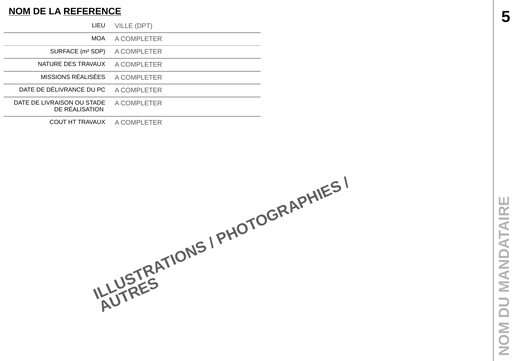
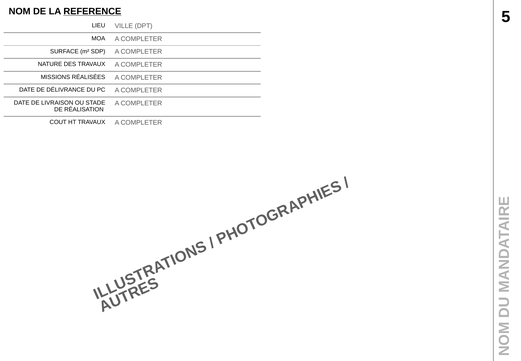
NOM underline: present -> none
